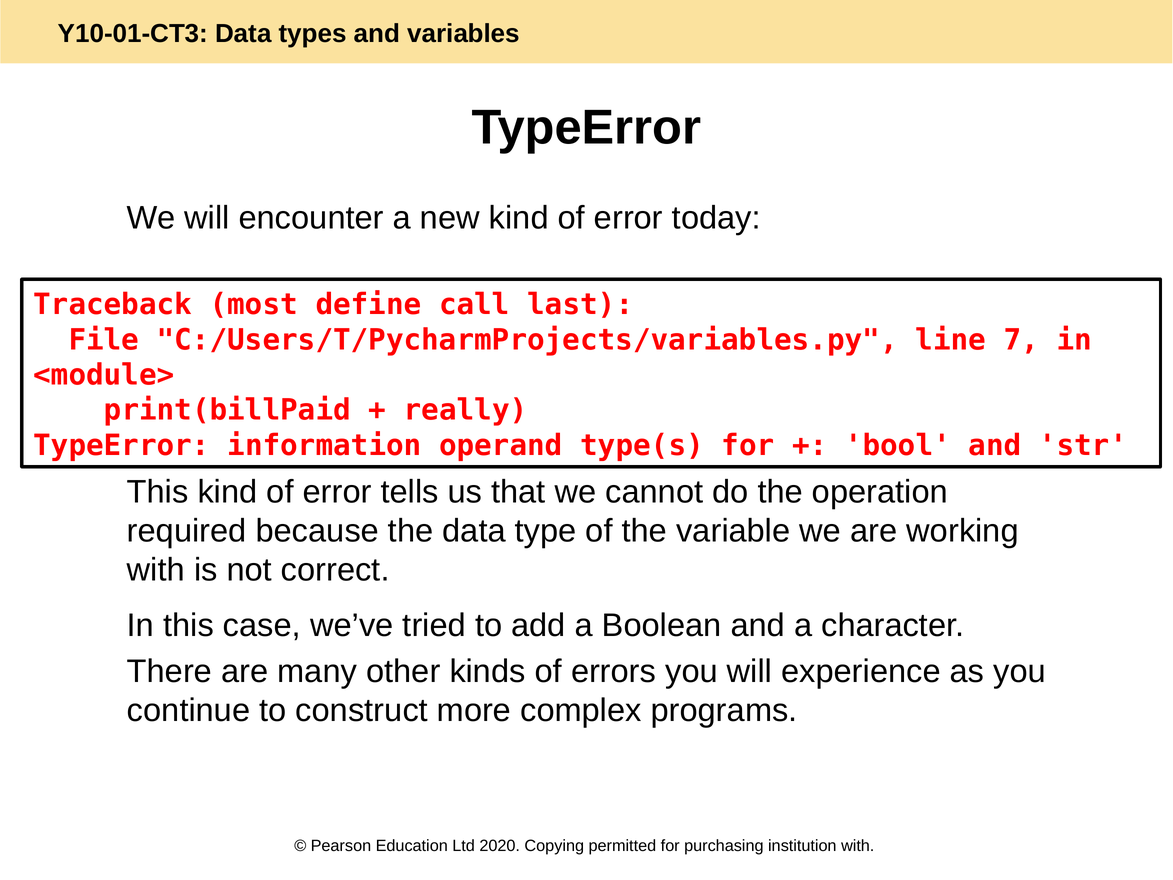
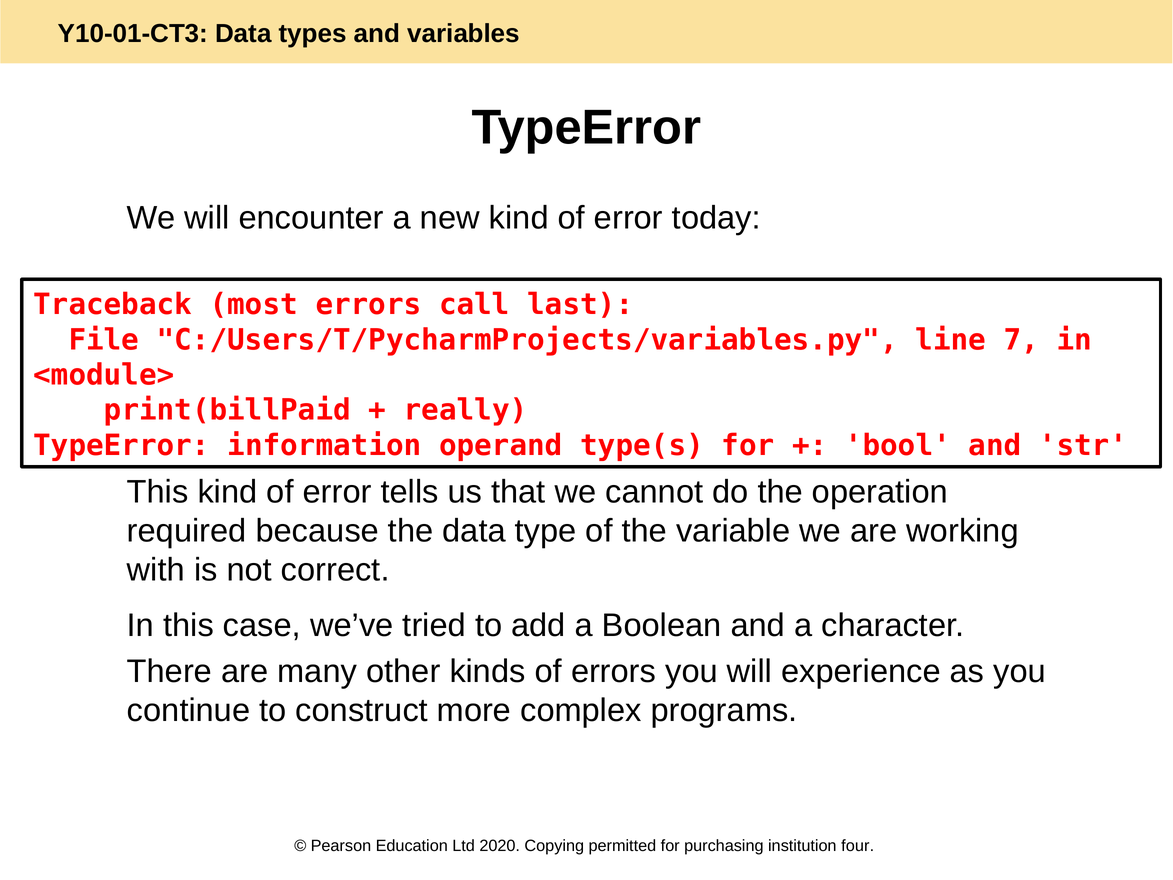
most define: define -> errors
institution with: with -> four
